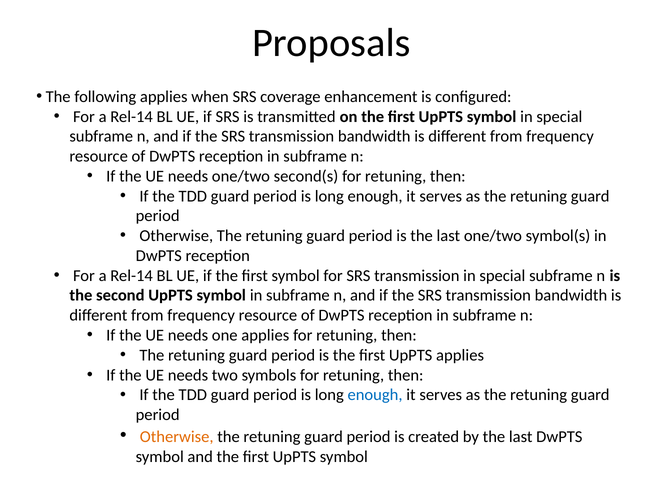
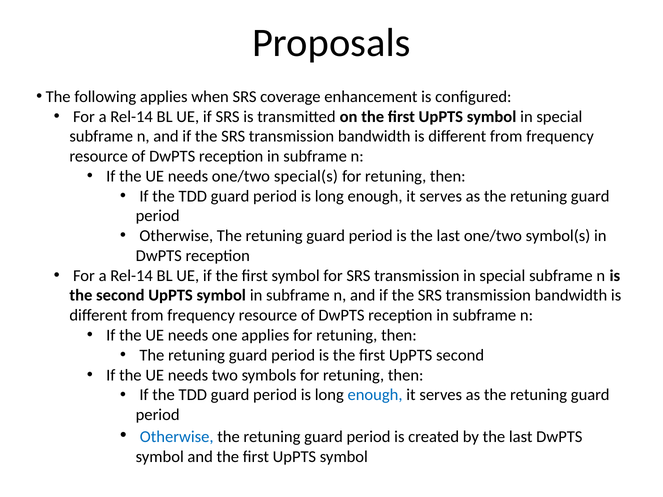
second(s: second(s -> special(s
UpPTS applies: applies -> second
Otherwise at (177, 437) colour: orange -> blue
